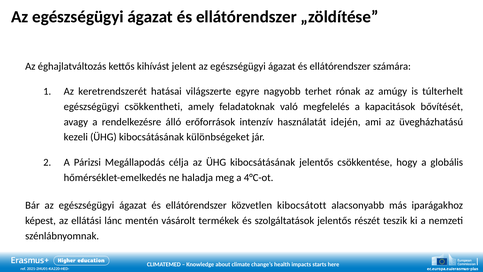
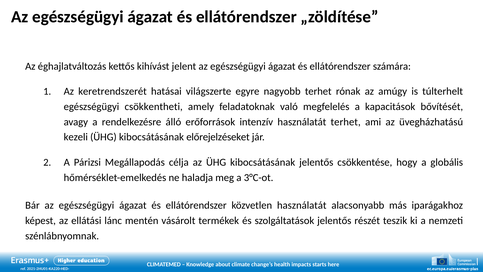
használatát idején: idején -> terhet
különbségeket: különbségeket -> előrejelzéseket
4°C-ot: 4°C-ot -> 3°C-ot
közvetlen kibocsátott: kibocsátott -> használatát
